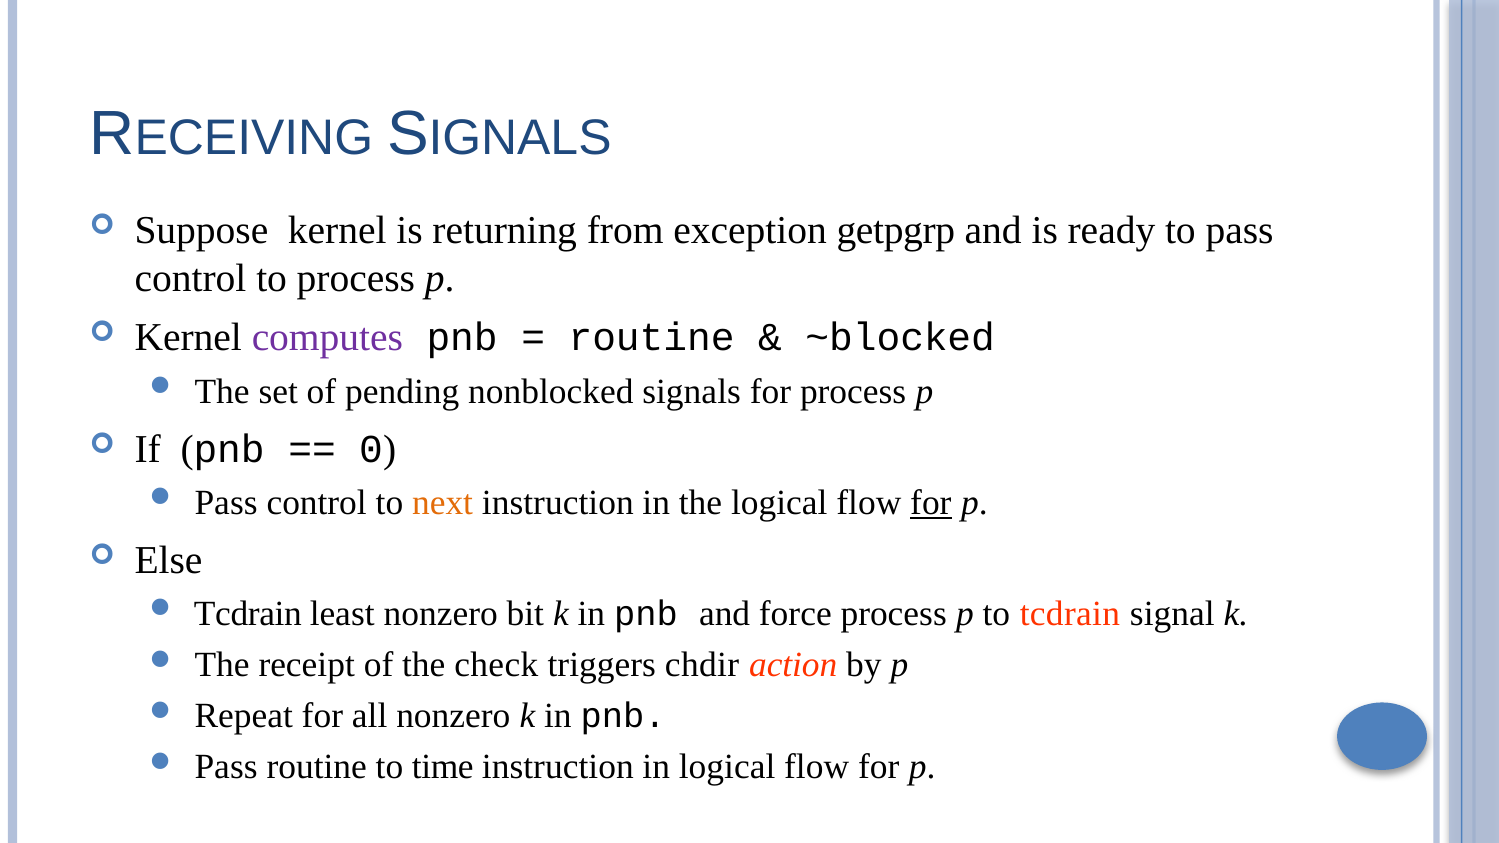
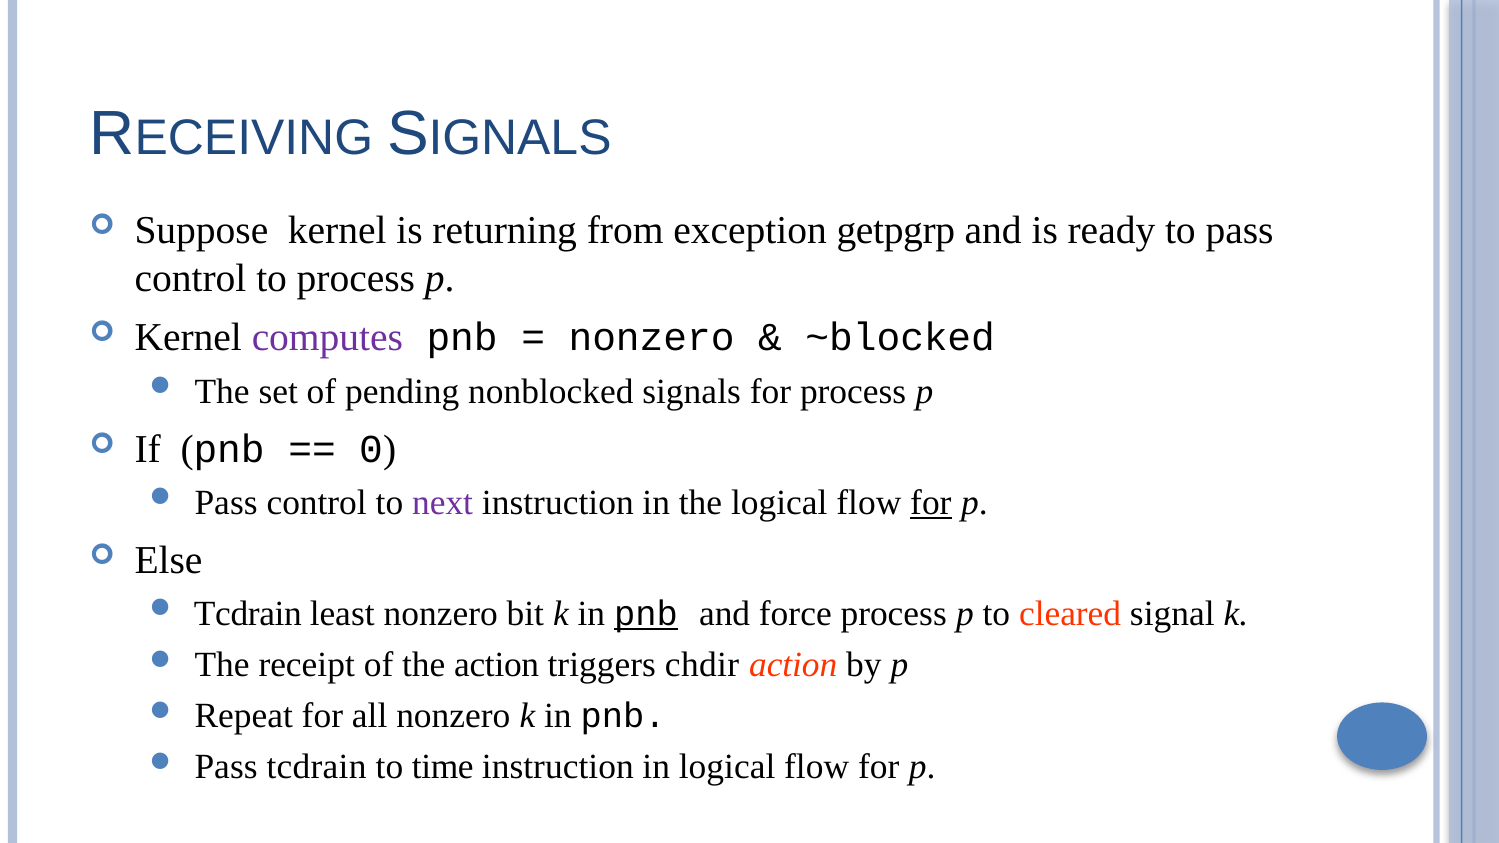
routine at (652, 338): routine -> nonzero
next colour: orange -> purple
pnb at (646, 614) underline: none -> present
to tcdrain: tcdrain -> cleared
the check: check -> action
Pass routine: routine -> tcdrain
